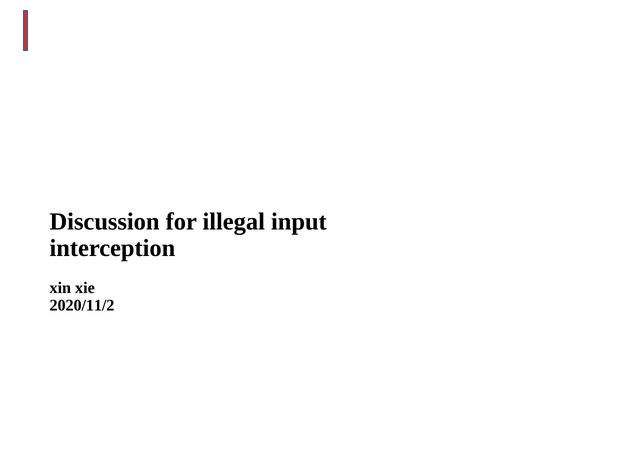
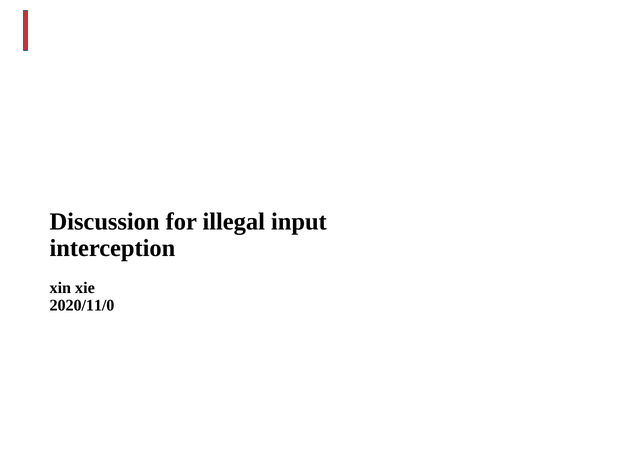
2020/11/2: 2020/11/2 -> 2020/11/0
